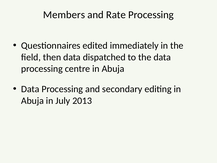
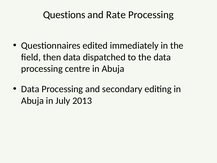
Members: Members -> Questions
